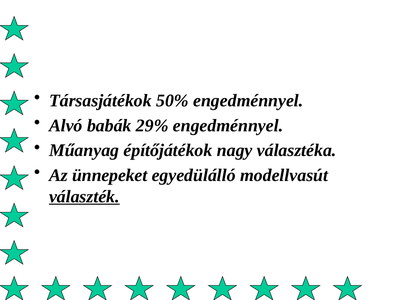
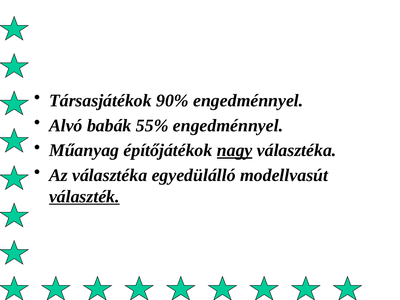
50%: 50% -> 90%
29%: 29% -> 55%
nagy underline: none -> present
Az ünnepeket: ünnepeket -> választéka
